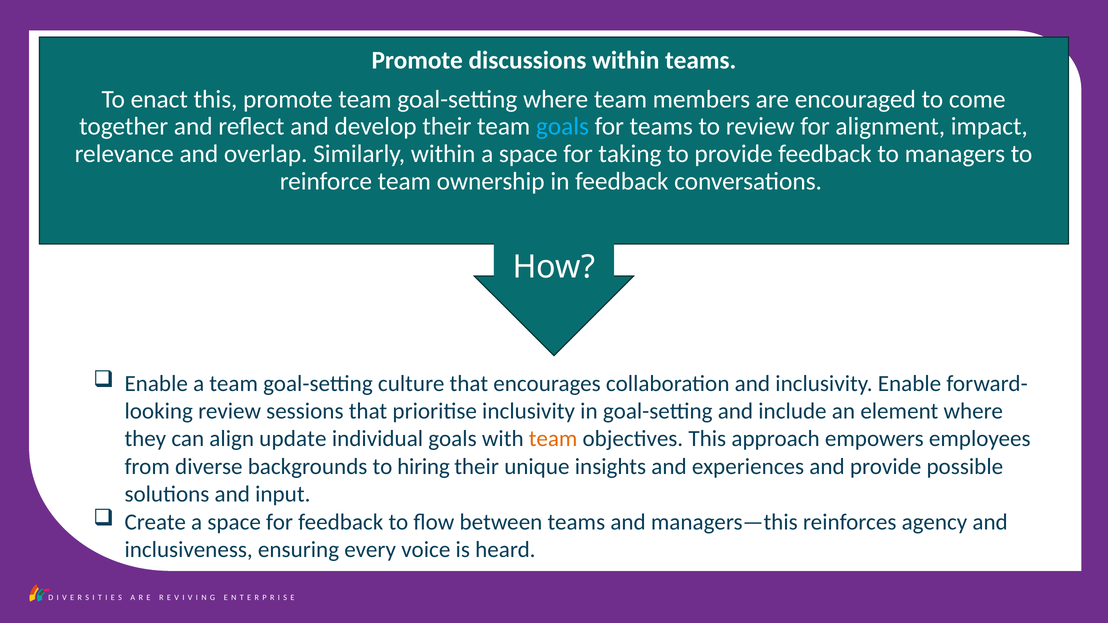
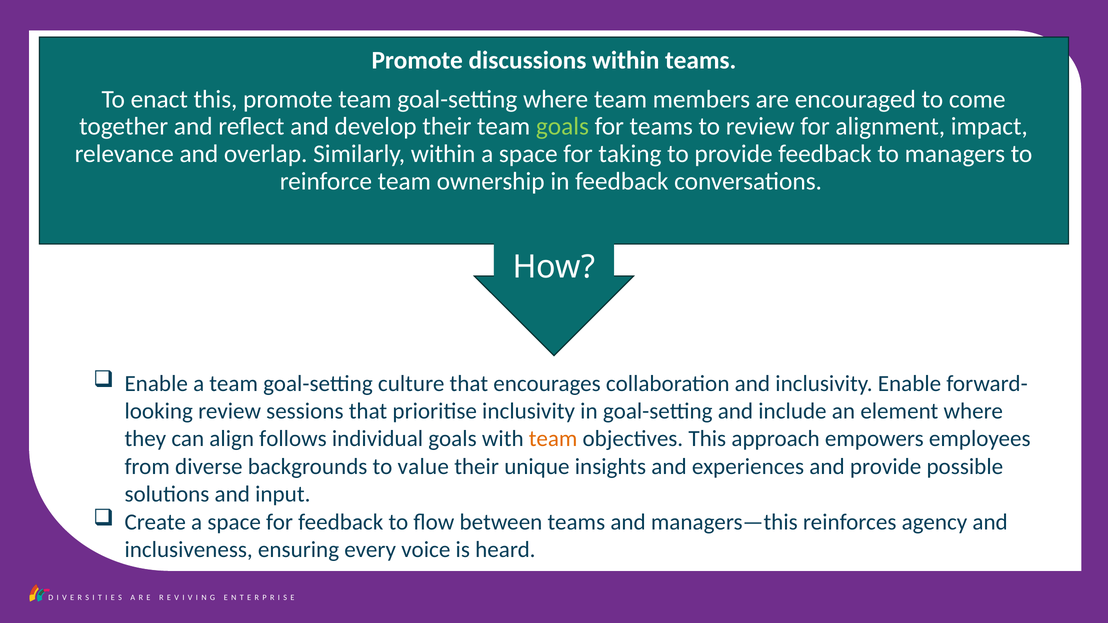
goals at (562, 127) colour: light blue -> light green
update: update -> follows
hiring: hiring -> value
